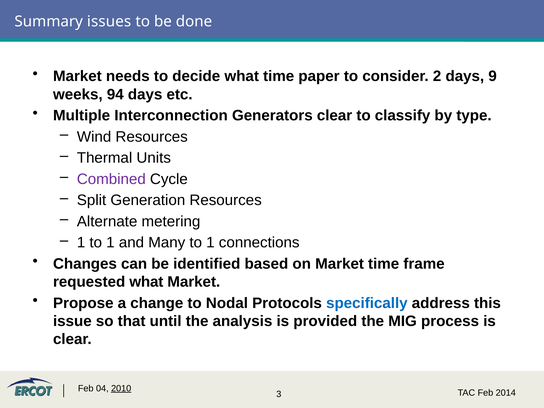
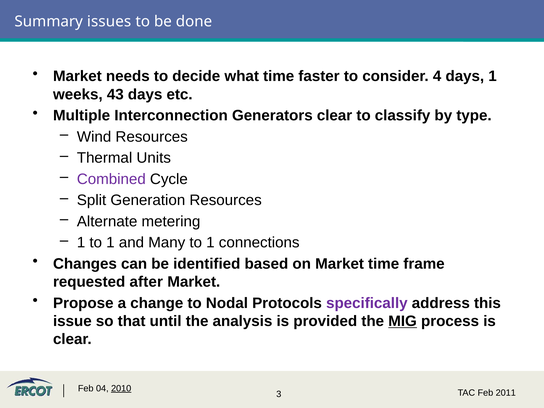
paper: paper -> faster
2: 2 -> 4
days 9: 9 -> 1
94: 94 -> 43
requested what: what -> after
specifically colour: blue -> purple
MIG underline: none -> present
2014: 2014 -> 2011
